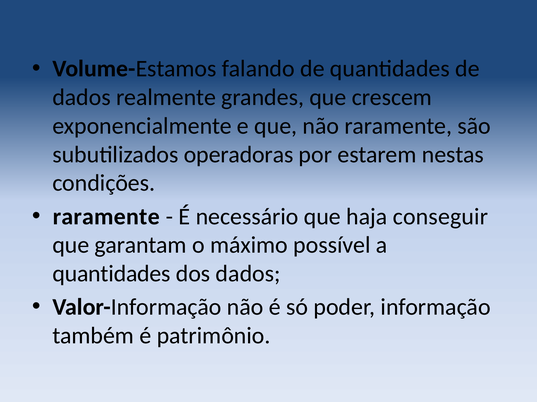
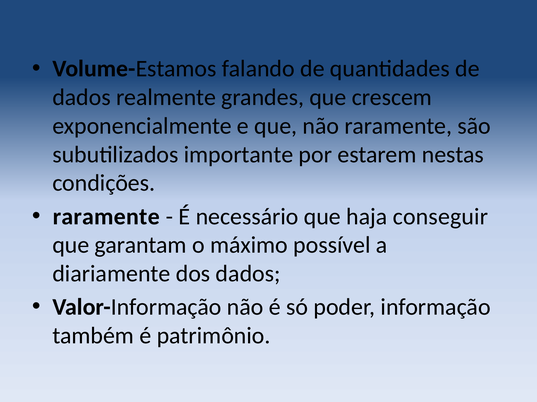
operadoras: operadoras -> importante
quantidades at (111, 274): quantidades -> diariamente
